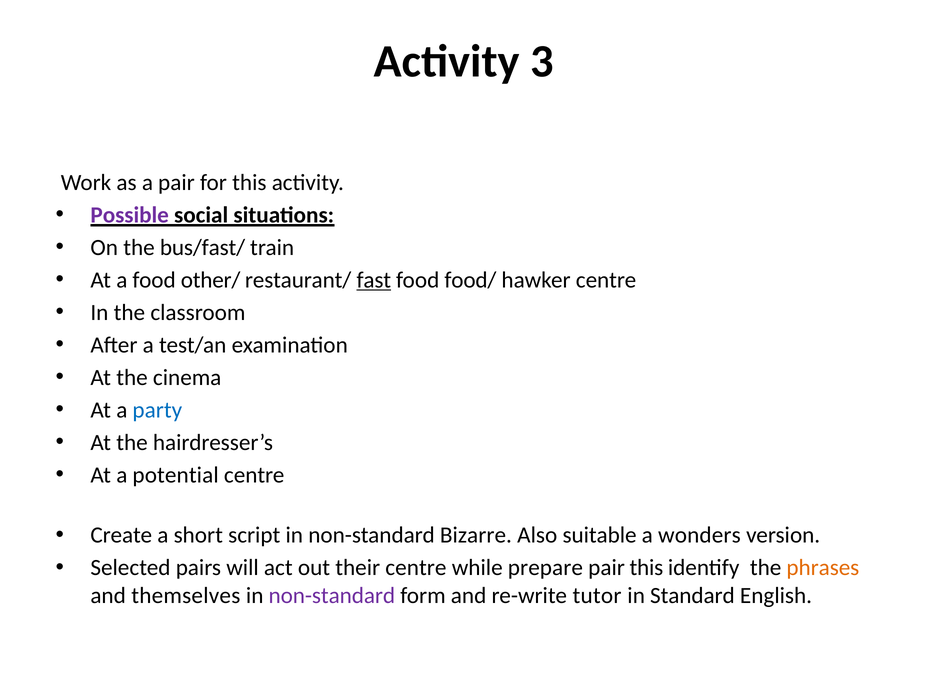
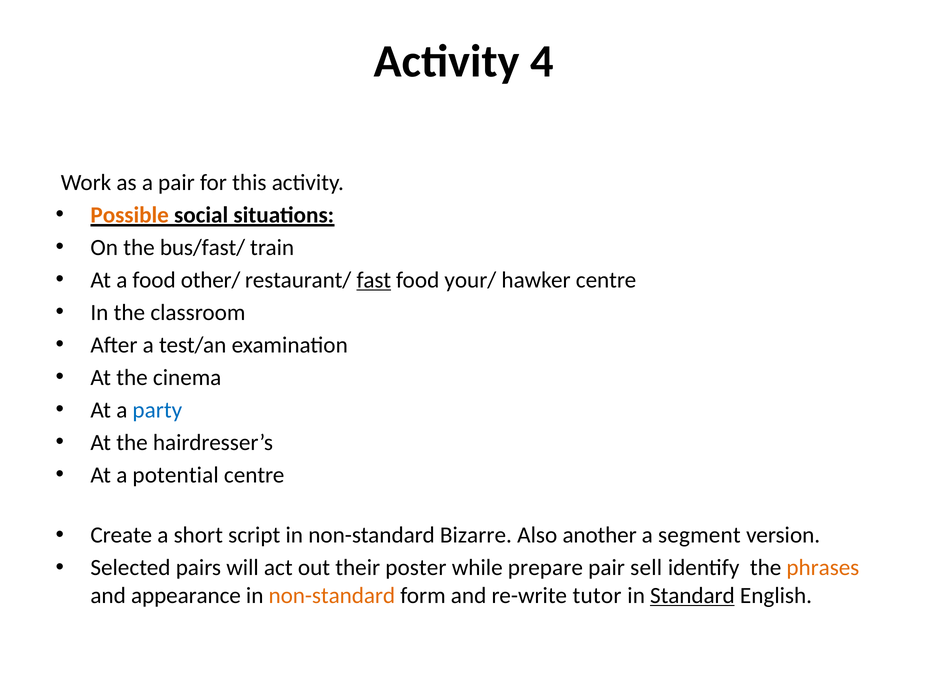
3: 3 -> 4
Possible colour: purple -> orange
food/: food/ -> your/
suitable: suitable -> another
wonders: wonders -> segment
their centre: centre -> poster
pair this: this -> sell
themselves: themselves -> appearance
non-standard at (332, 596) colour: purple -> orange
Standard underline: none -> present
